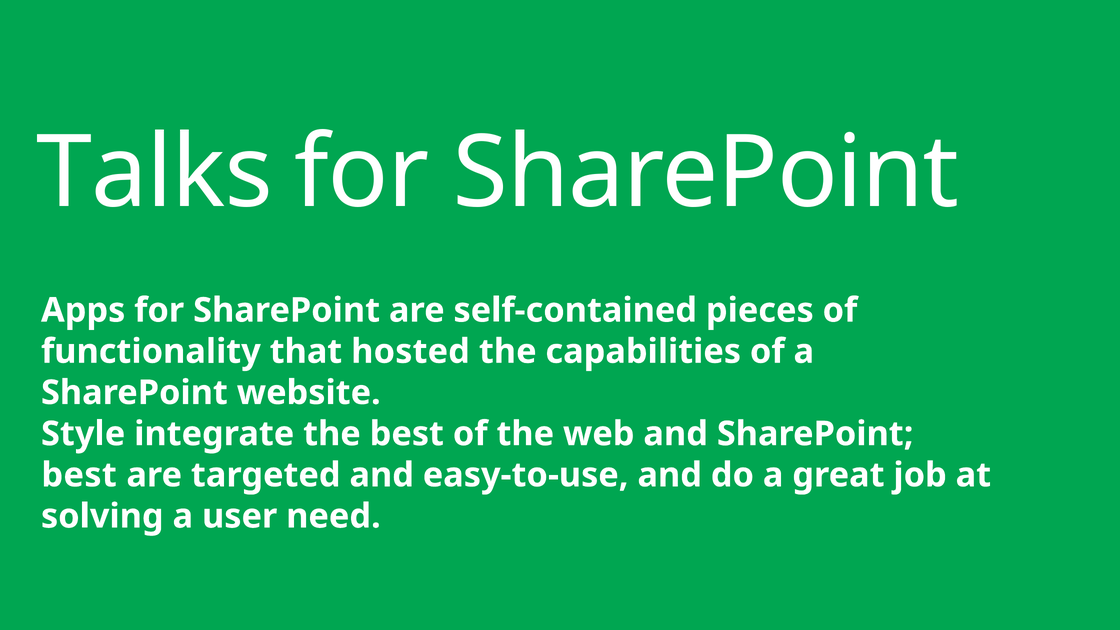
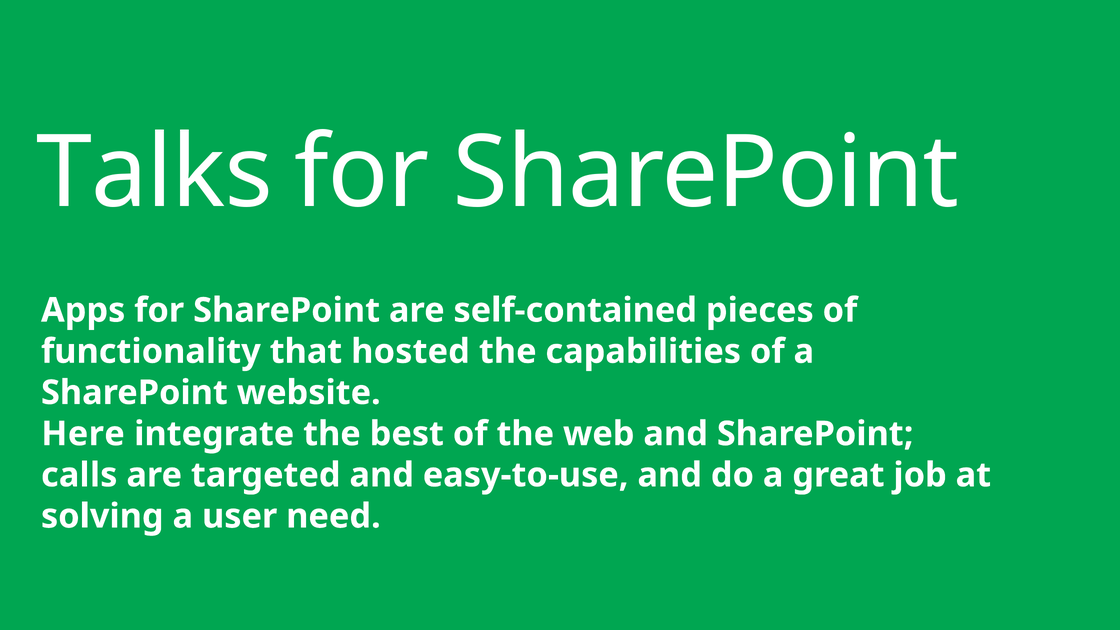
Style: Style -> Here
best at (79, 475): best -> calls
